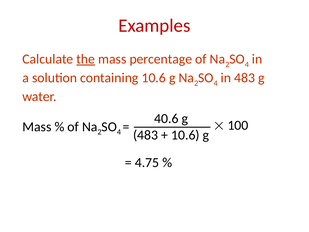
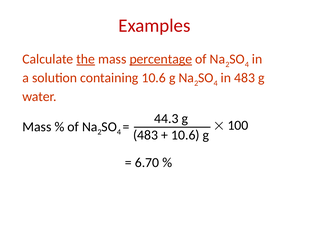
percentage underline: none -> present
40.6: 40.6 -> 44.3
4.75: 4.75 -> 6.70
